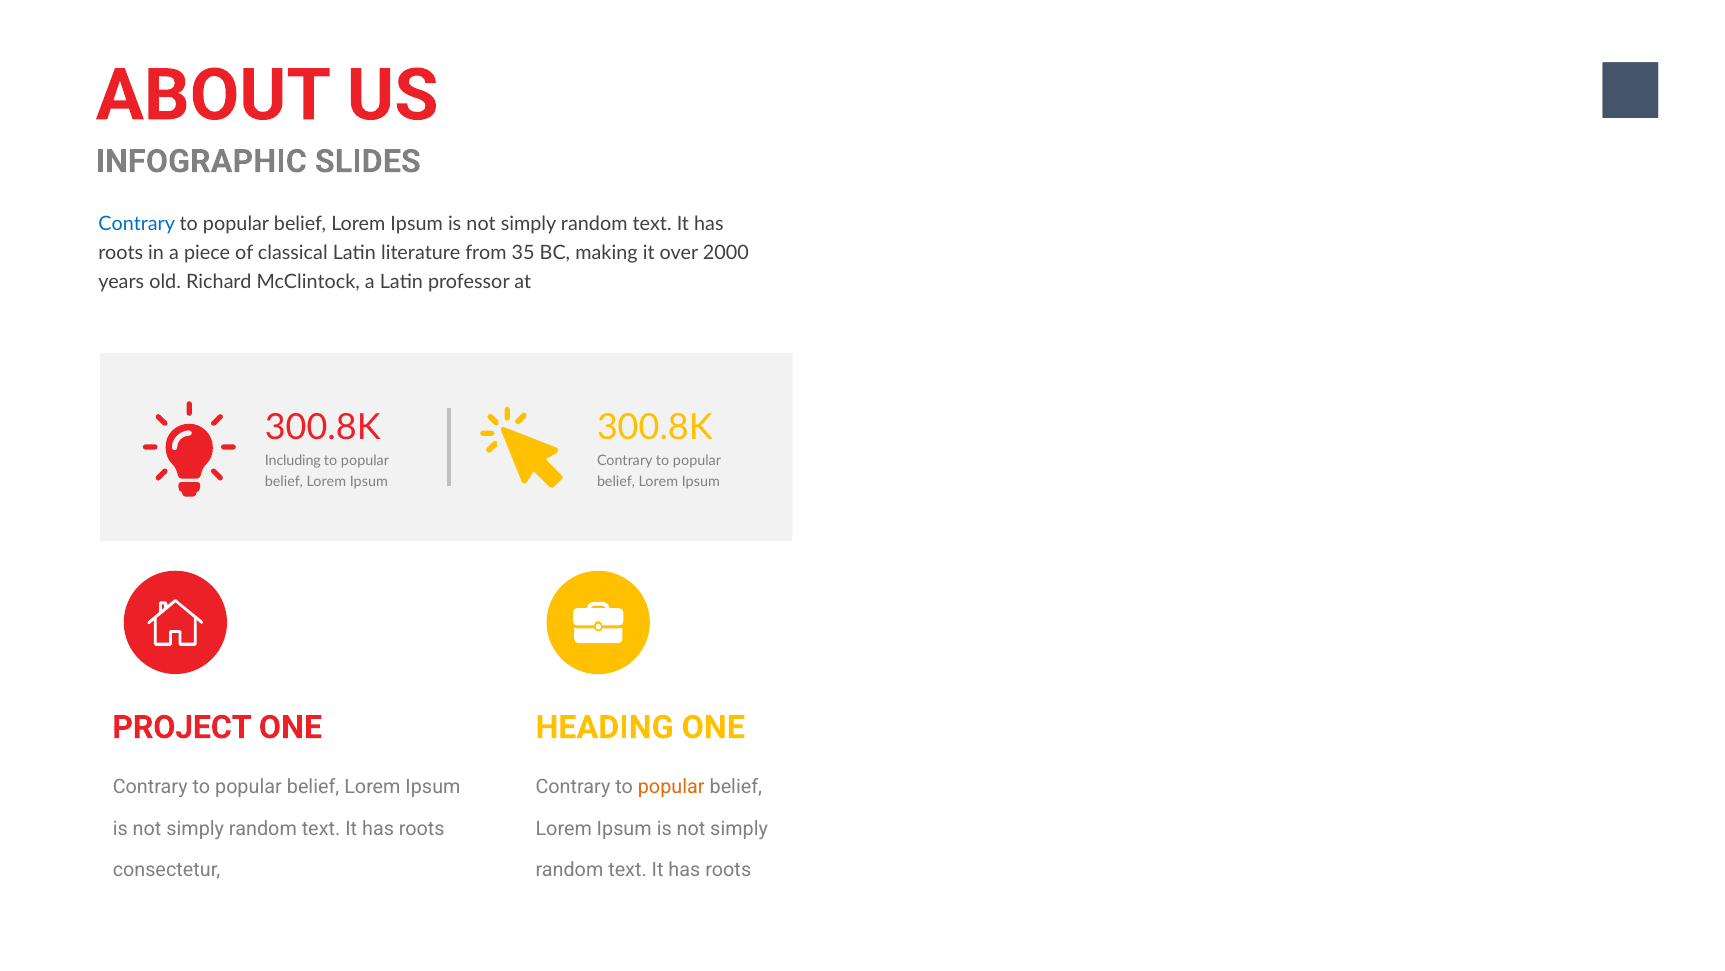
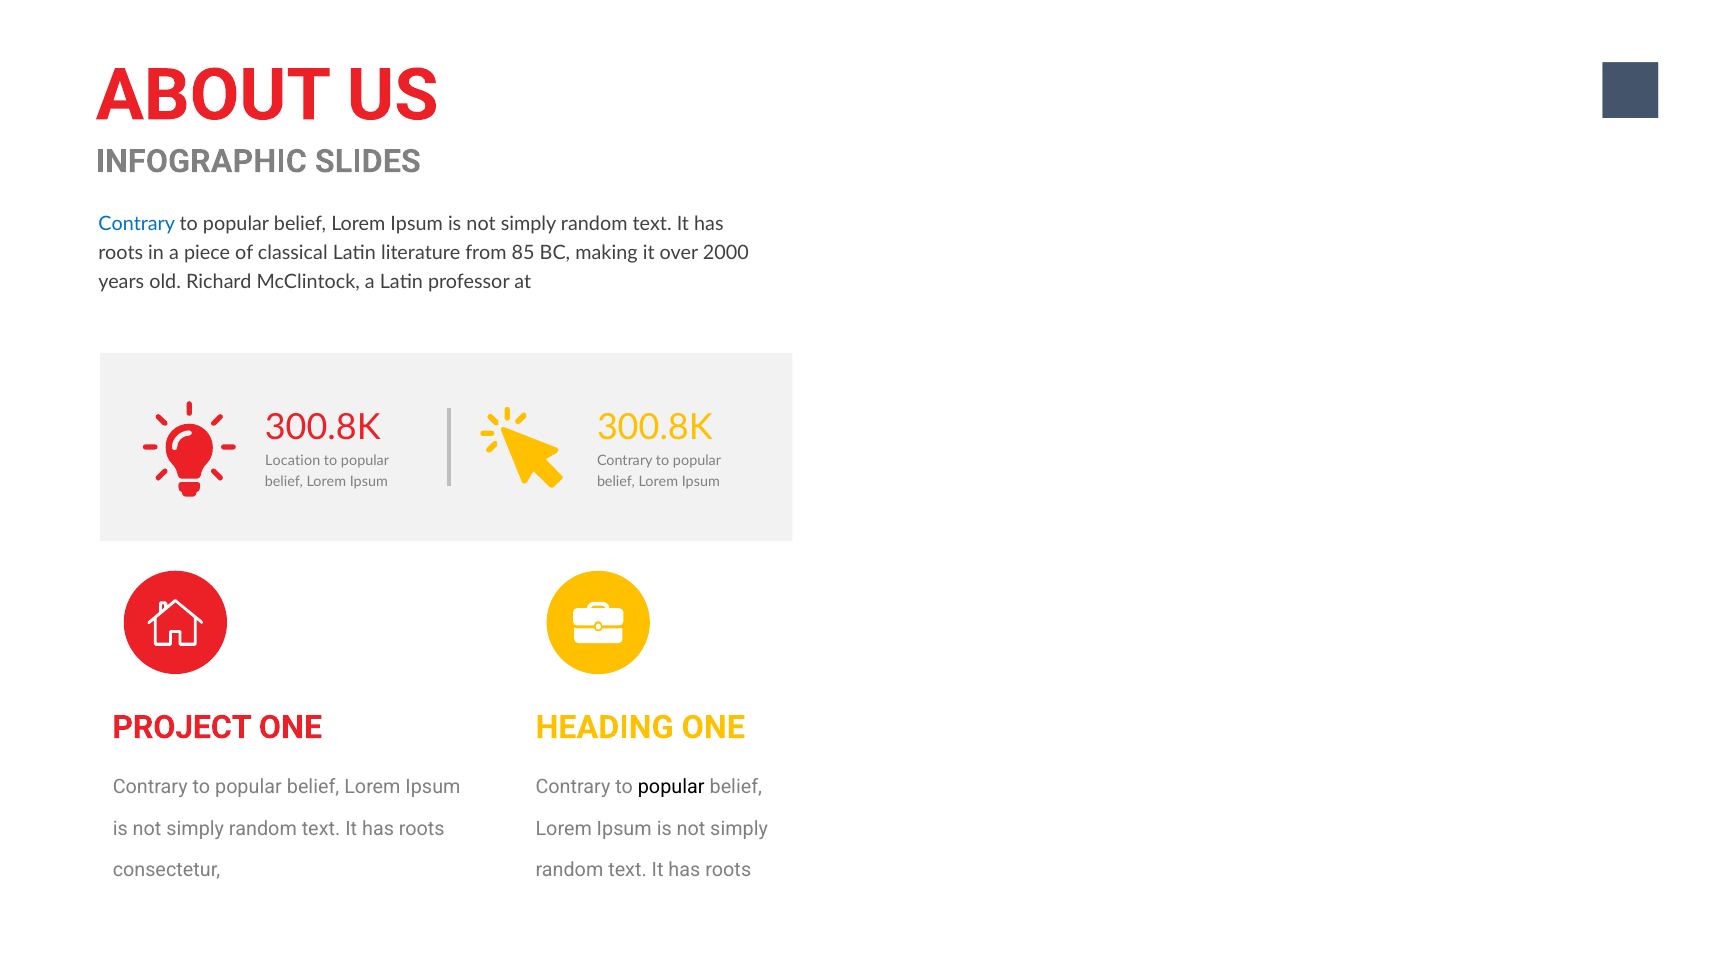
35: 35 -> 85
Including: Including -> Location
popular at (671, 787) colour: orange -> black
